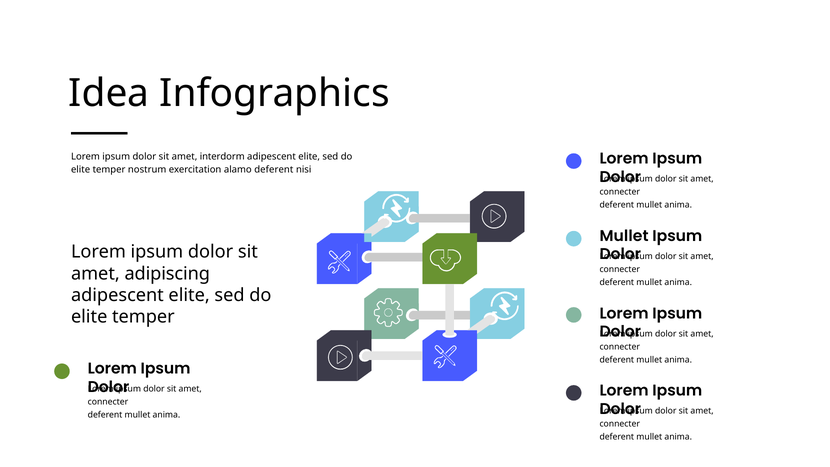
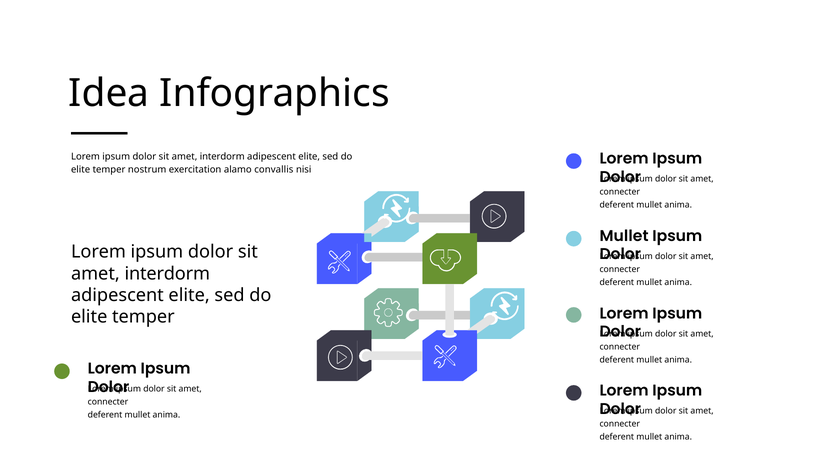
alamo deferent: deferent -> convallis
adipiscing at (167, 273): adipiscing -> interdorm
